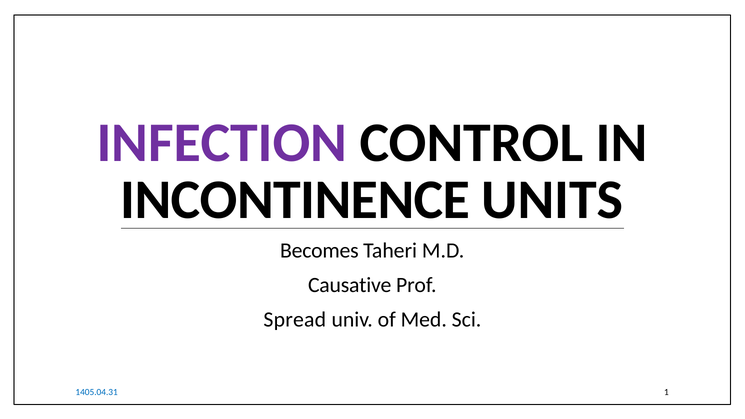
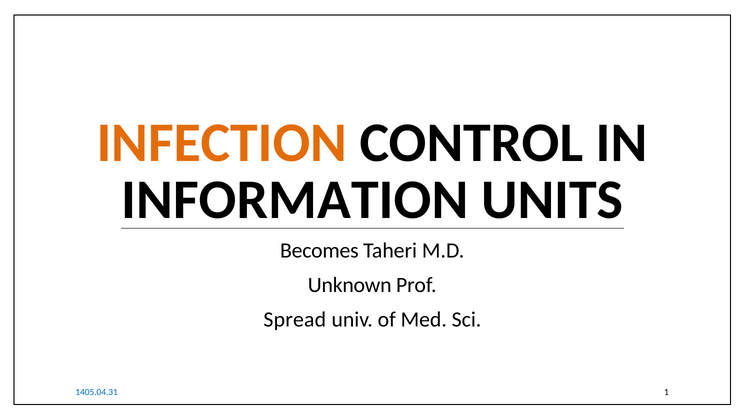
INFECTION colour: purple -> orange
INCONTINENCE: INCONTINENCE -> INFORMATION
Causative: Causative -> Unknown
